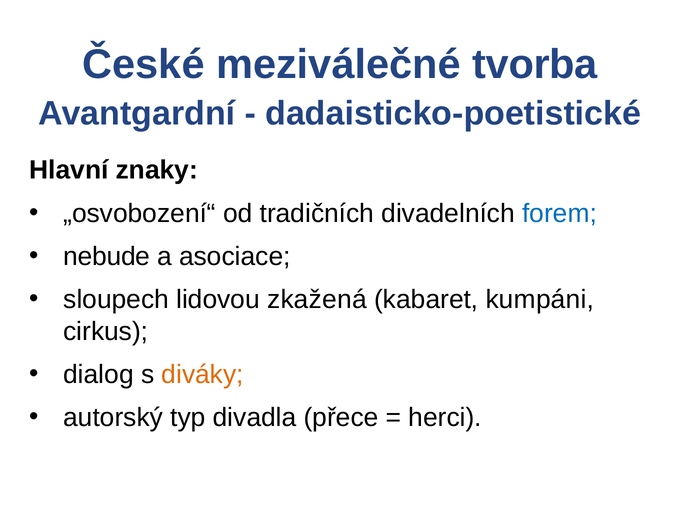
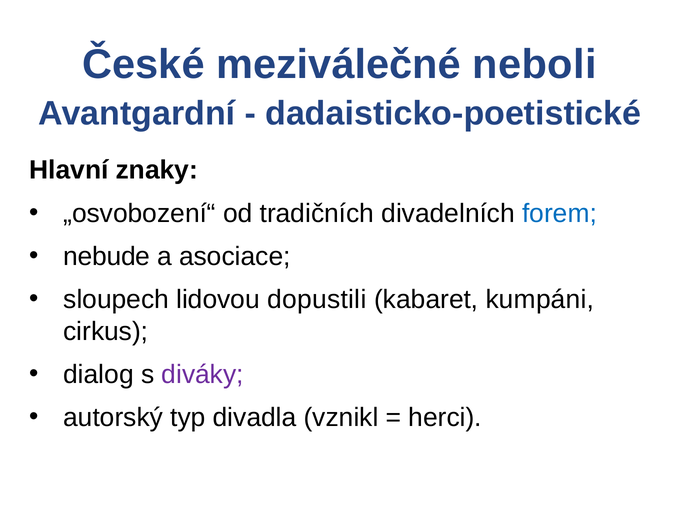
tvorba: tvorba -> neboli
zkažená: zkažená -> dopustili
diváky colour: orange -> purple
přece: přece -> vznikl
